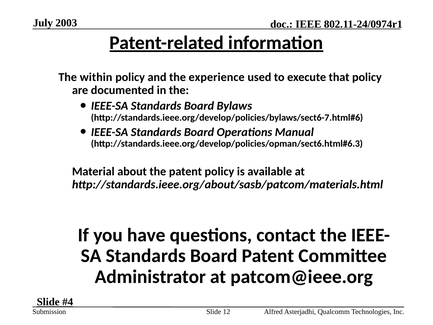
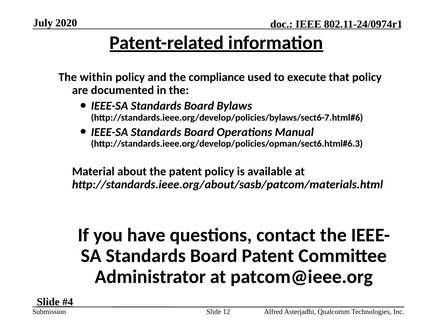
2003: 2003 -> 2020
experience: experience -> compliance
